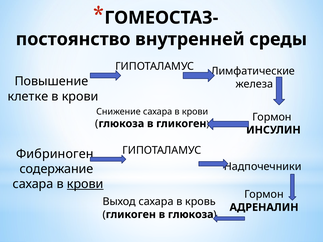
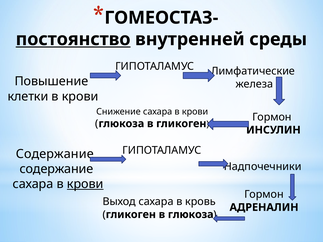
постоянство underline: none -> present
клетке: клетке -> клетки
Фибриноген at (55, 154): Фибриноген -> Содержание
